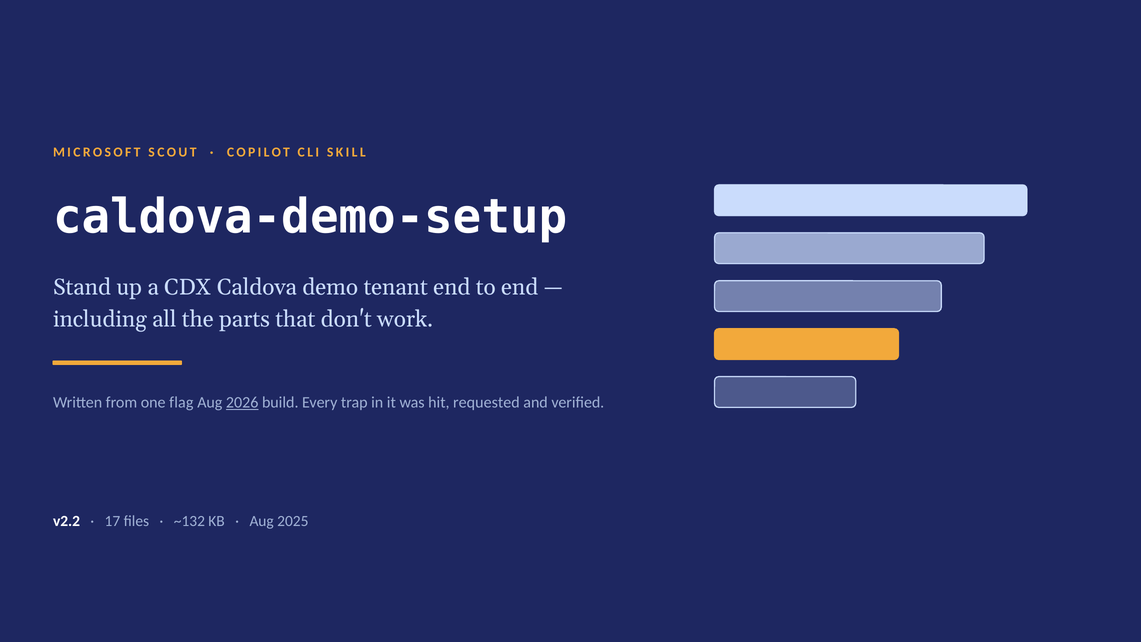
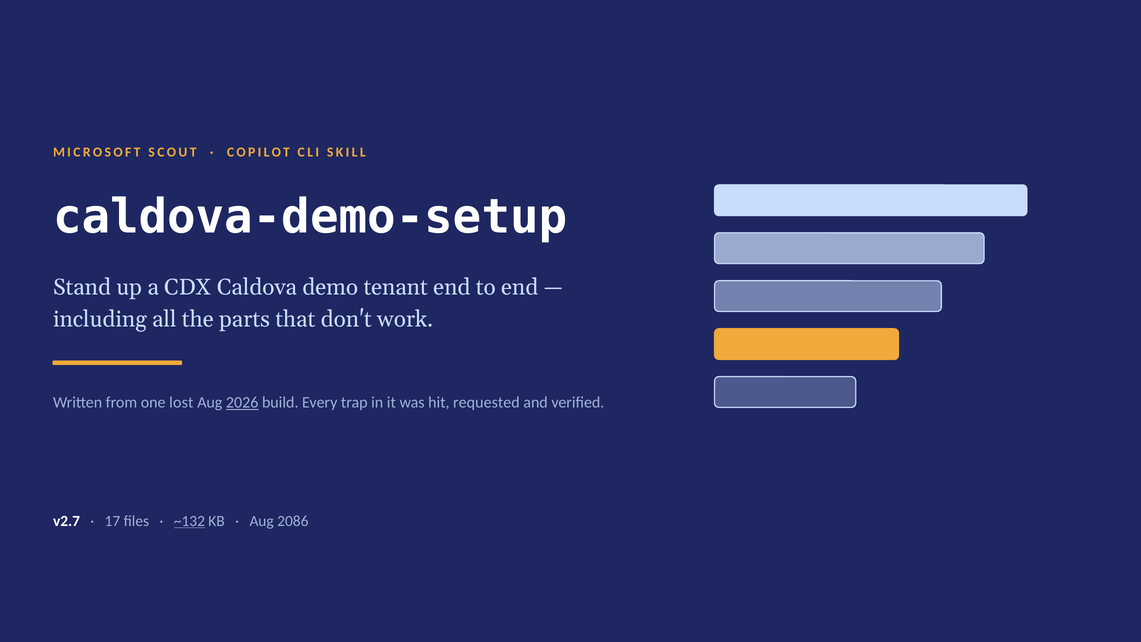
flag: flag -> lost
v2.2: v2.2 -> v2.7
~132 underline: none -> present
2025: 2025 -> 2086
